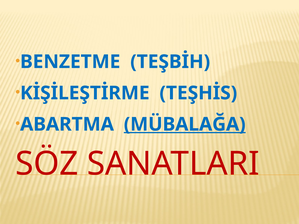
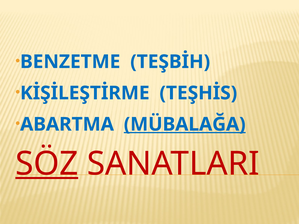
SÖZ underline: none -> present
